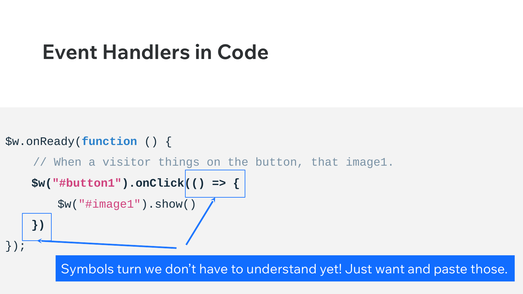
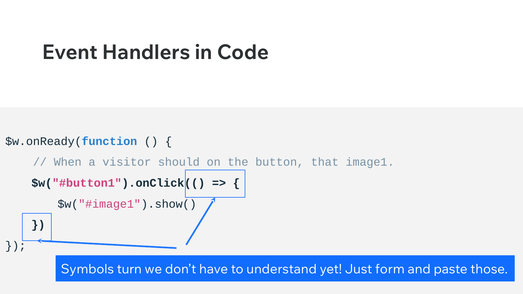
things: things -> should
want: want -> form
